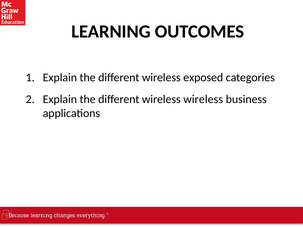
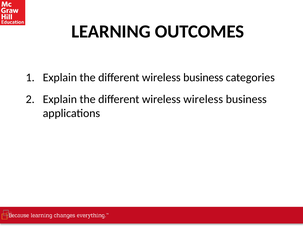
different wireless exposed: exposed -> business
